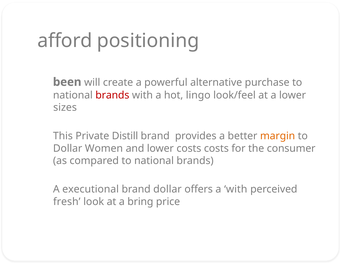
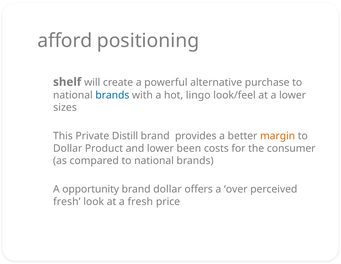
been: been -> shelf
brands at (112, 95) colour: red -> blue
Women: Women -> Product
lower costs: costs -> been
executional: executional -> opportunity
a with: with -> over
a bring: bring -> fresh
